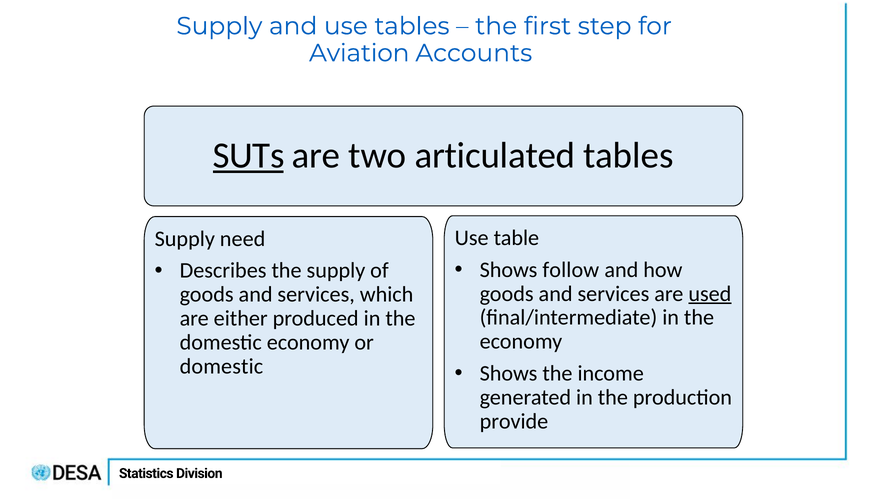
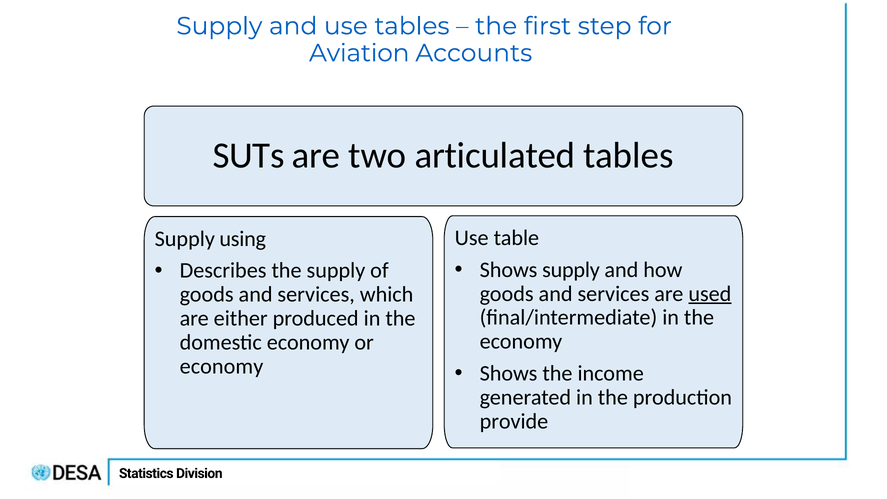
SUTs underline: present -> none
need: need -> using
Shows follow: follow -> supply
domestic at (221, 366): domestic -> economy
